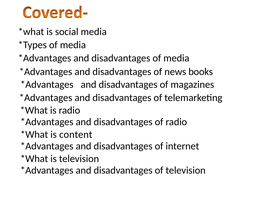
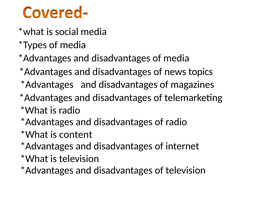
books: books -> topics
